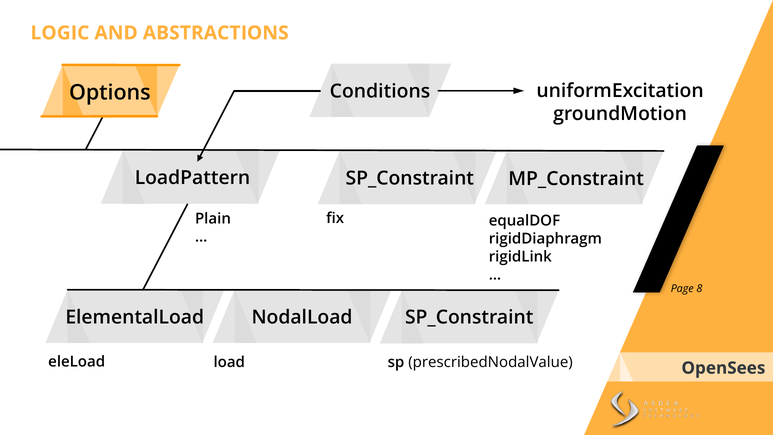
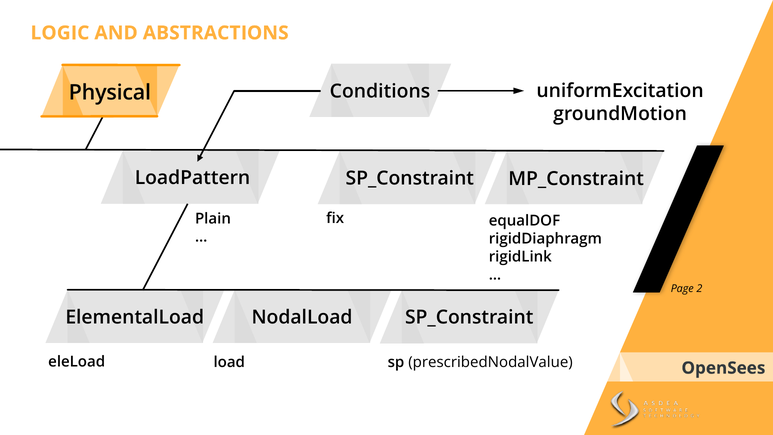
Options: Options -> Physical
8: 8 -> 2
